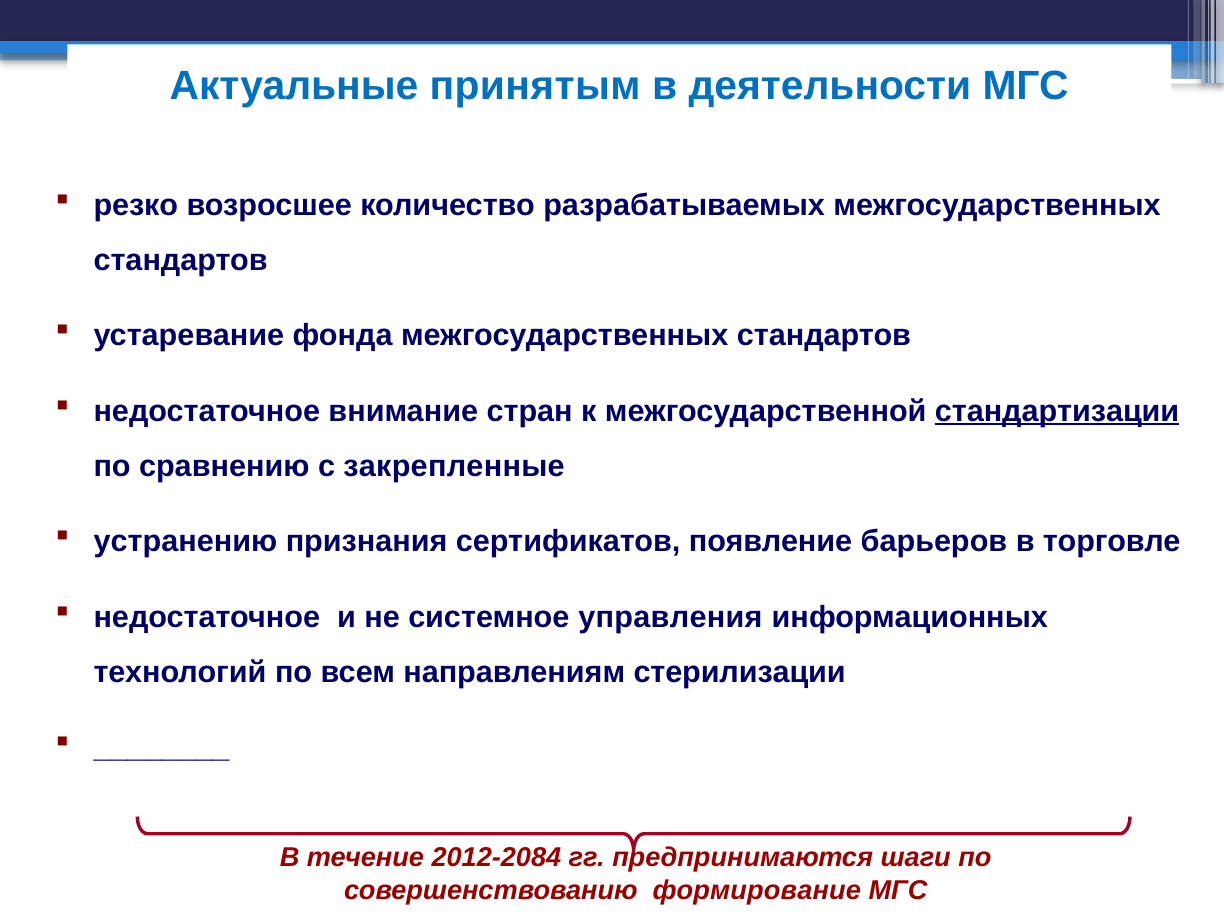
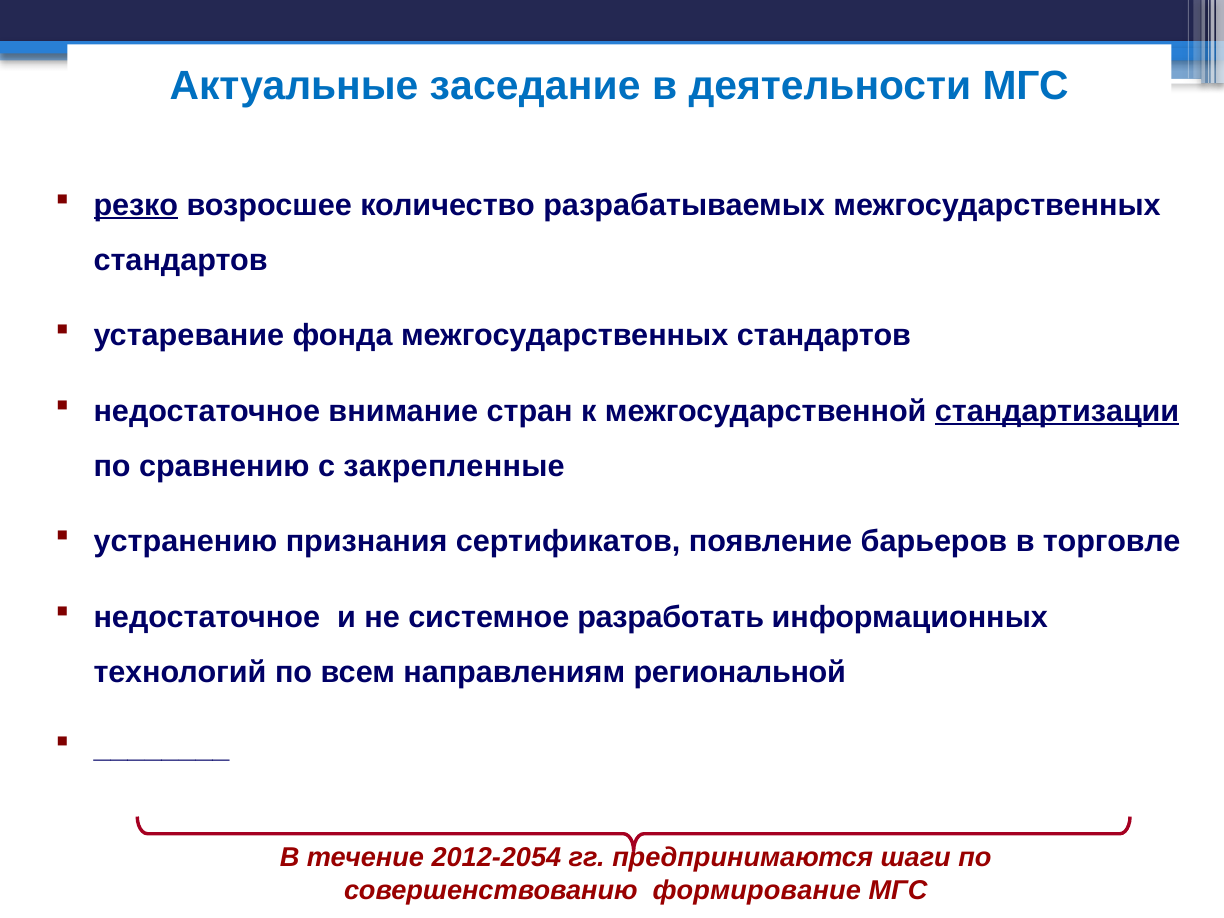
принятым: принятым -> заседание
резко underline: none -> present
управления: управления -> разработать
стерилизации: стерилизации -> региональной
2012-2084: 2012-2084 -> 2012-2054
